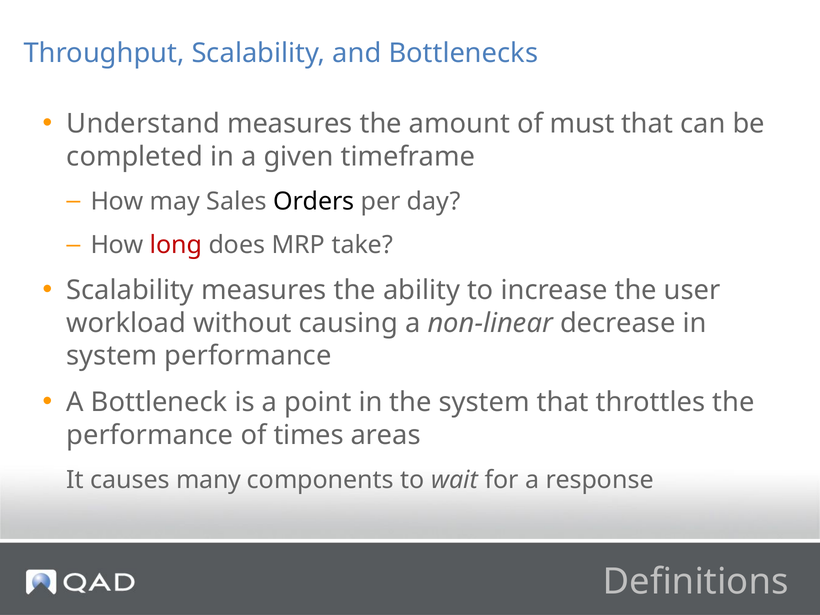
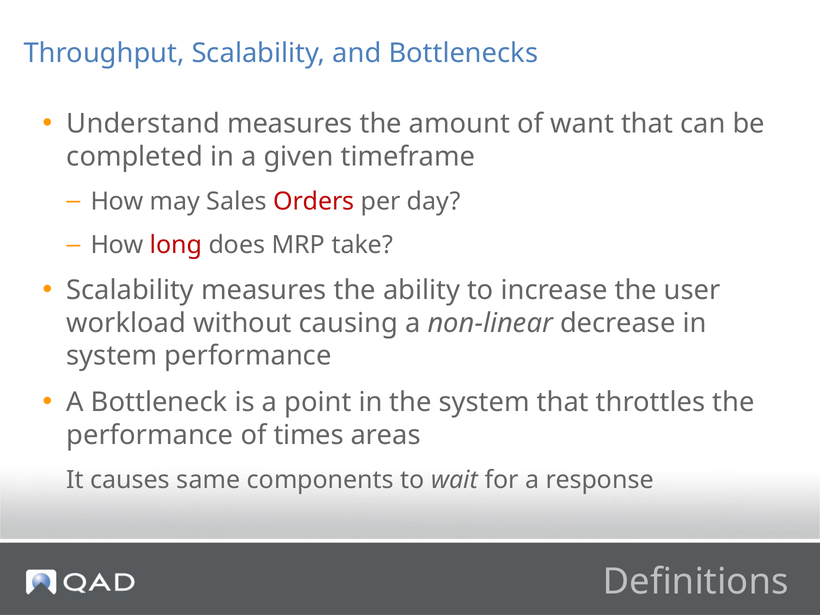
must: must -> want
Orders colour: black -> red
many: many -> same
